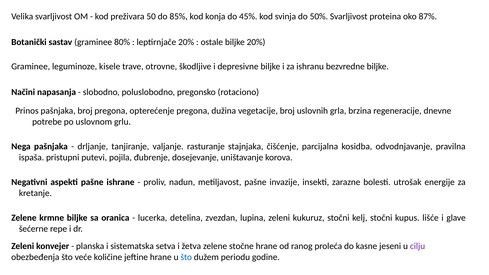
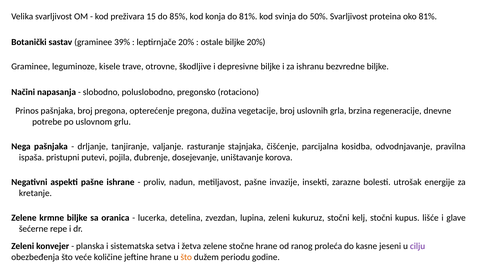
50: 50 -> 15
do 45%: 45% -> 81%
oko 87%: 87% -> 81%
80%: 80% -> 39%
što at (186, 257) colour: blue -> orange
